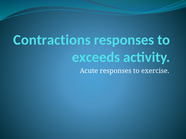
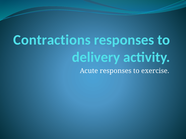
exceeds: exceeds -> delivery
